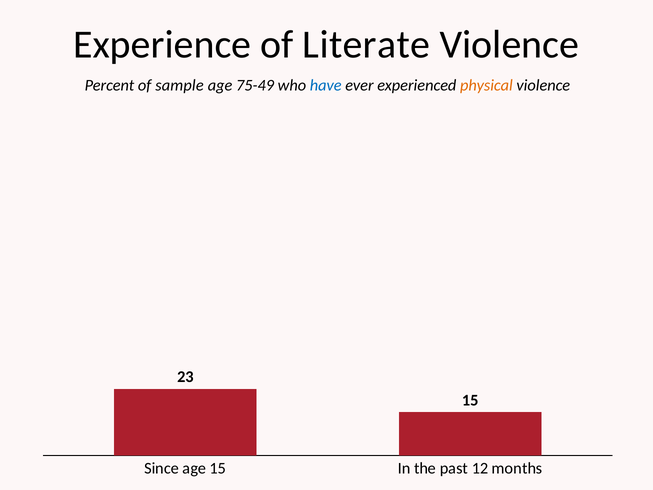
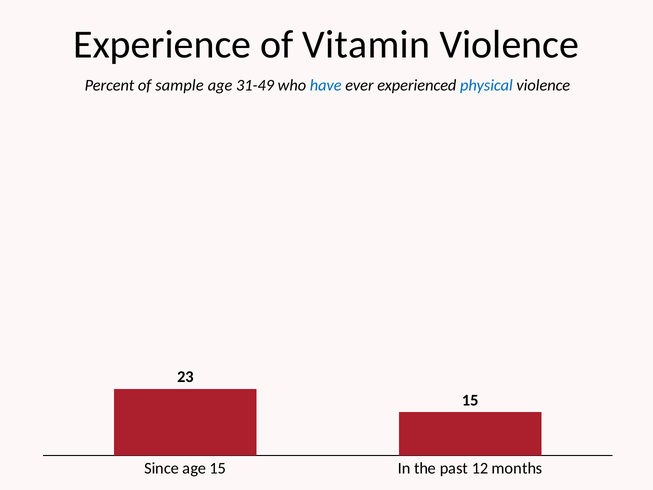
Literate: Literate -> Vitamin
75-49: 75-49 -> 31-49
physical colour: orange -> blue
